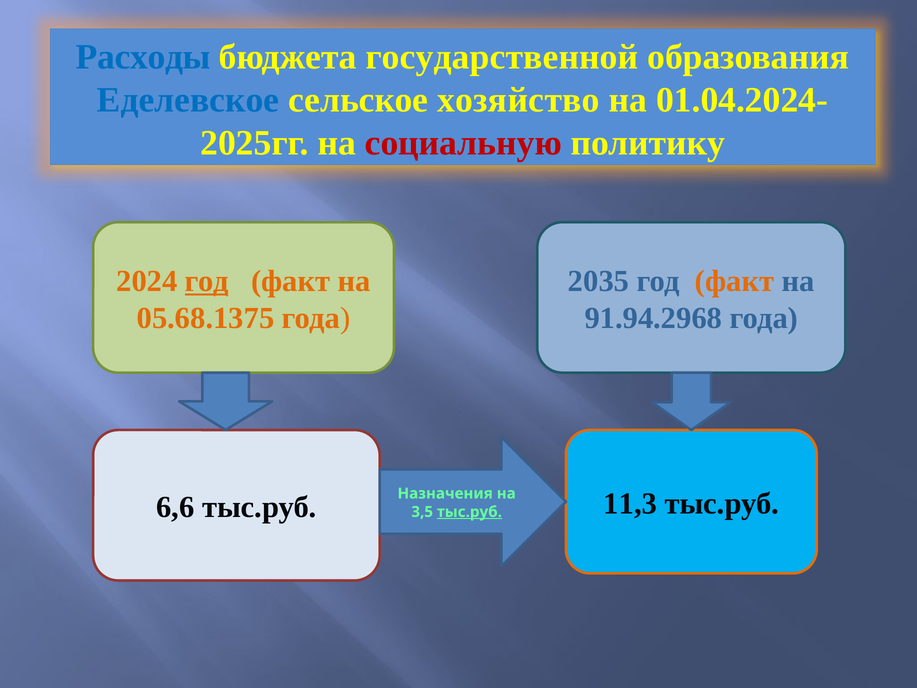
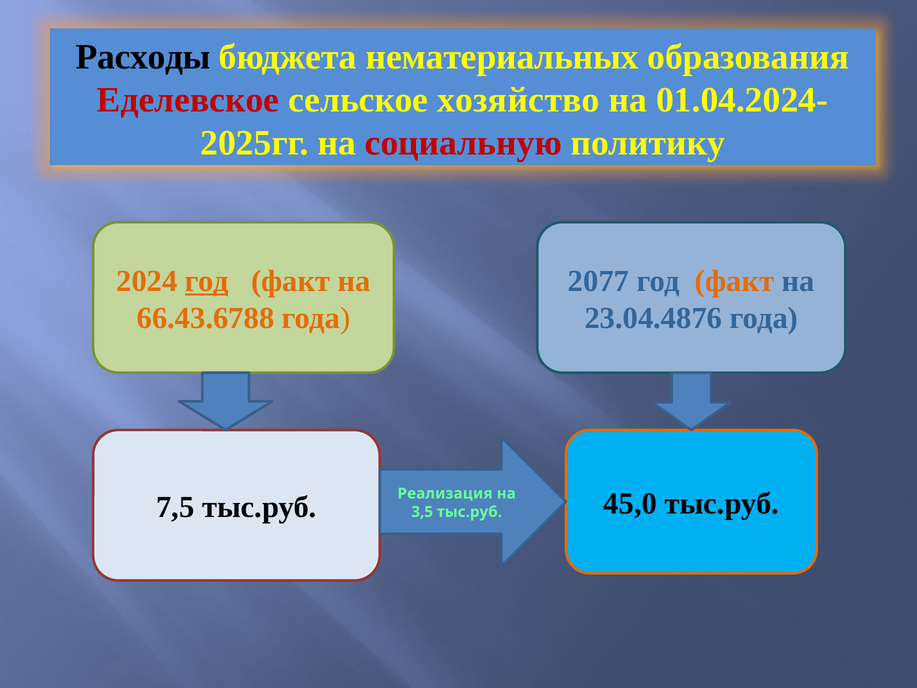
Расходы colour: blue -> black
государственной: государственной -> нематериальных
Еделевское colour: blue -> red
2035: 2035 -> 2077
05.68.1375: 05.68.1375 -> 66.43.6788
91.94.2968: 91.94.2968 -> 23.04.4876
Назначения: Назначения -> Реализация
6,6: 6,6 -> 7,5
11,3: 11,3 -> 45,0
тыс.руб at (469, 512) underline: present -> none
